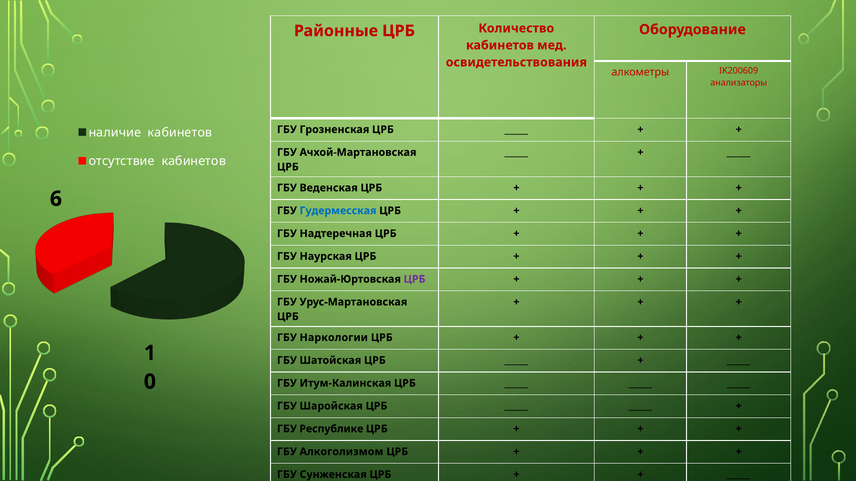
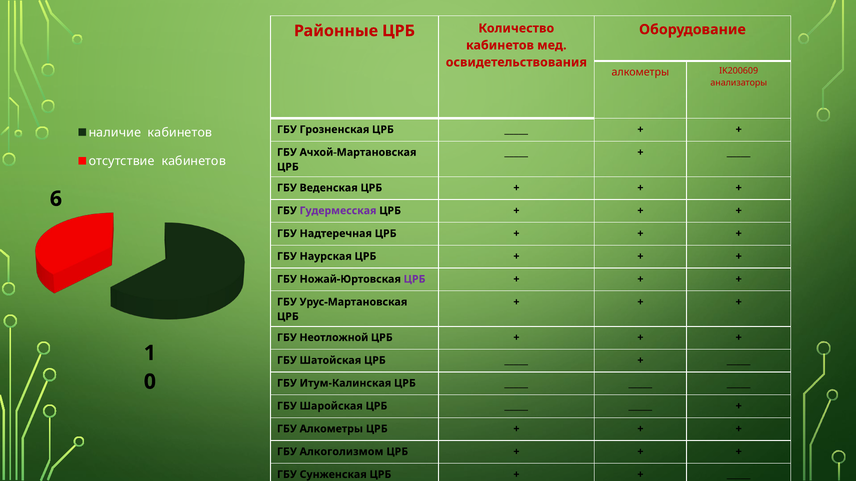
Гудермесская colour: blue -> purple
Наркологии: Наркологии -> Неотложной
ГБУ Республике: Республике -> Алкометры
